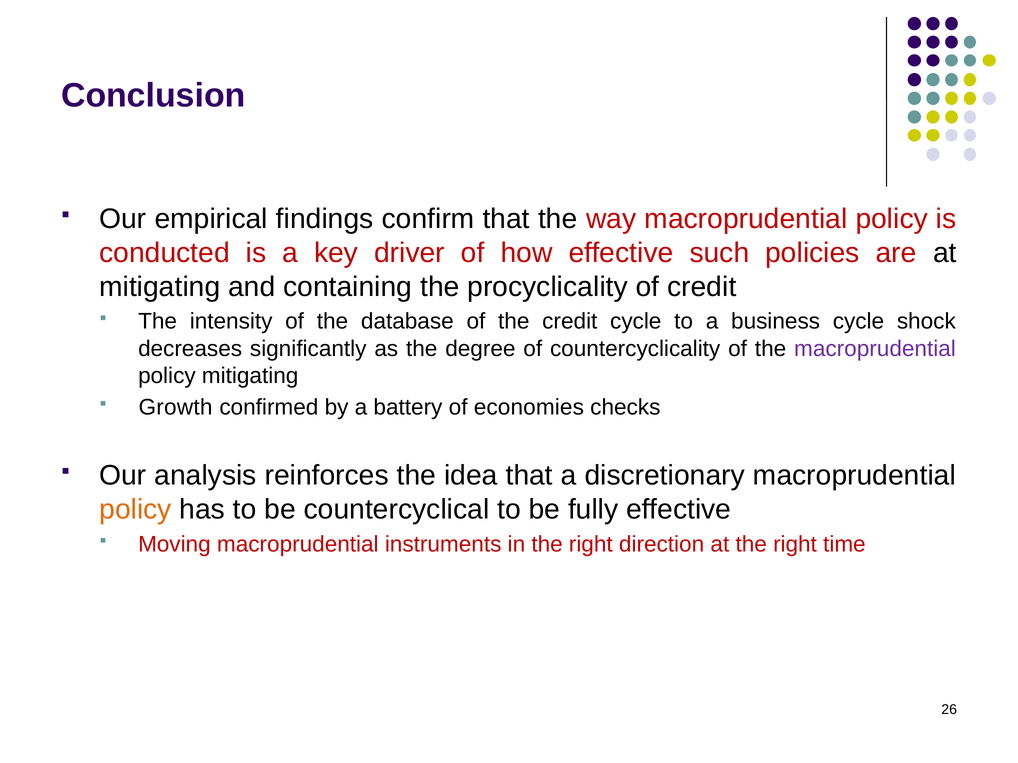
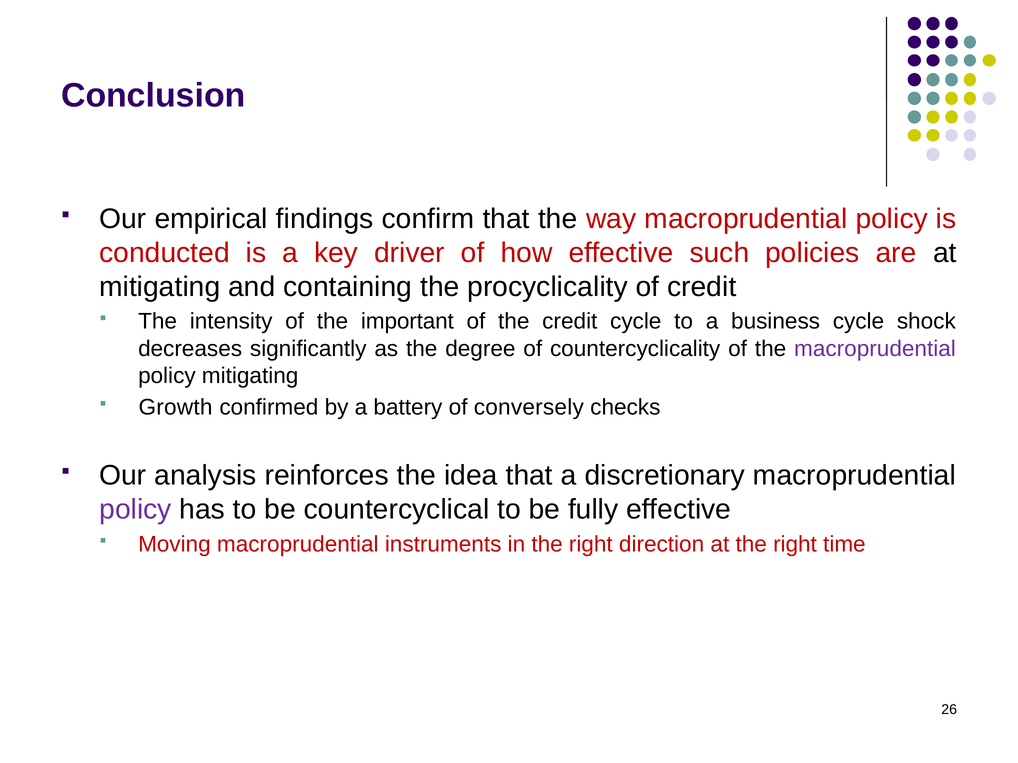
database: database -> important
economies: economies -> conversely
policy at (135, 510) colour: orange -> purple
